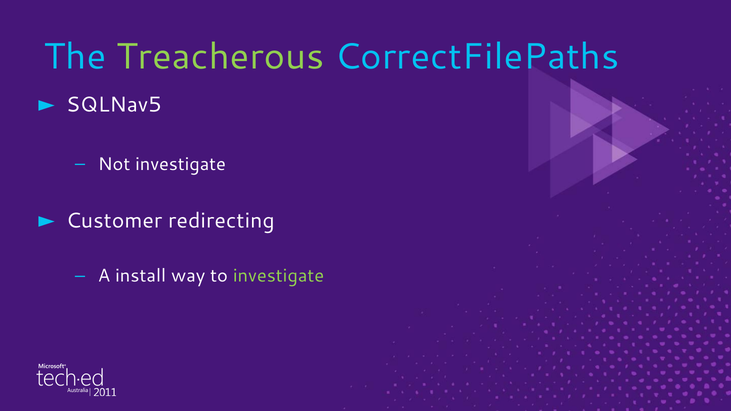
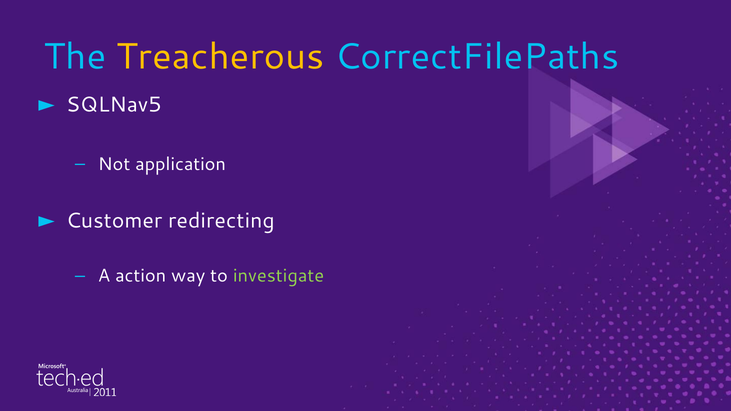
Treacherous colour: light green -> yellow
Not investigate: investigate -> application
install: install -> action
